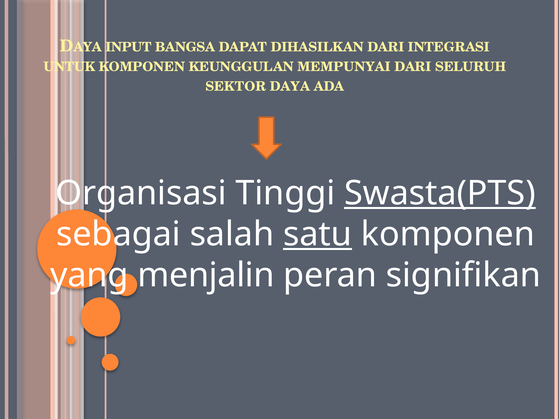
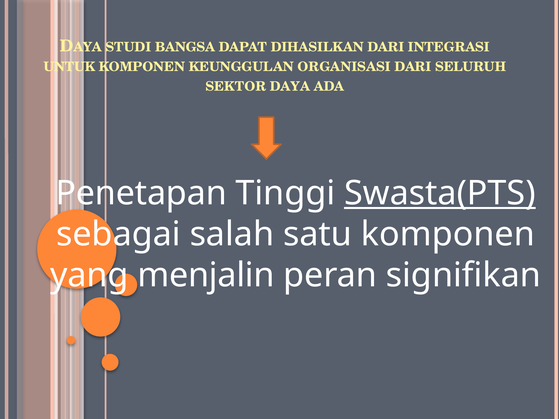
INPUT: INPUT -> STUDI
MEMPUNYAI: MEMPUNYAI -> ORGANISASI
Organisasi: Organisasi -> Penetapan
satu underline: present -> none
